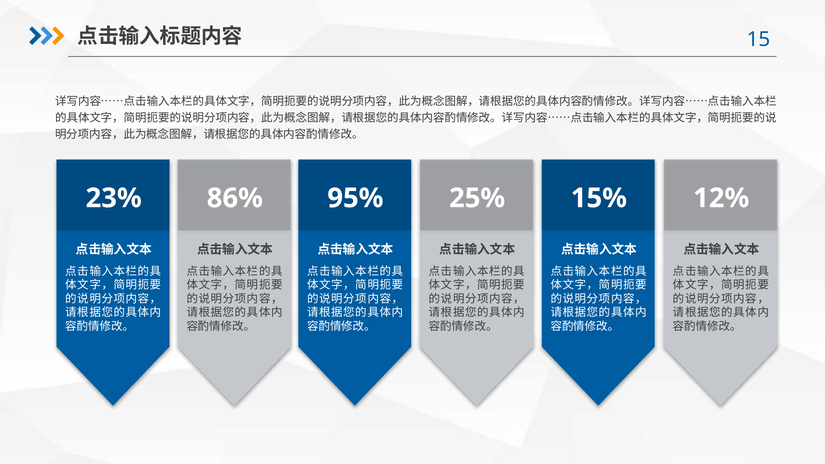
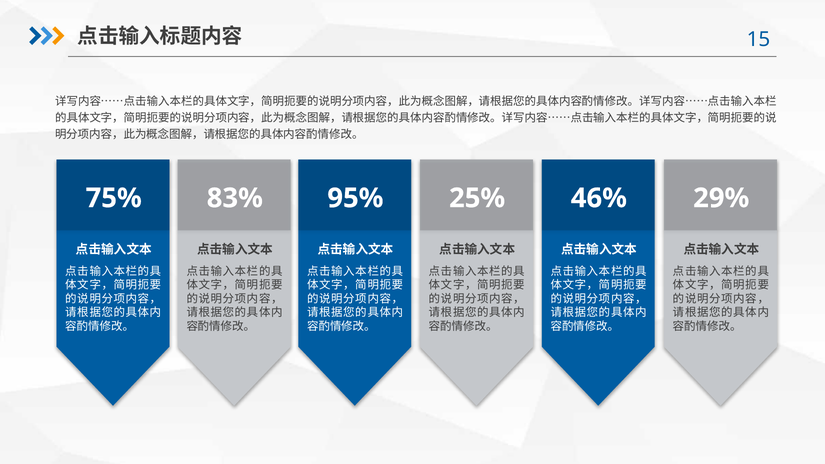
23%: 23% -> 75%
86%: 86% -> 83%
15%: 15% -> 46%
12%: 12% -> 29%
